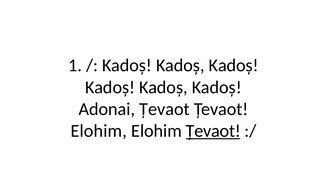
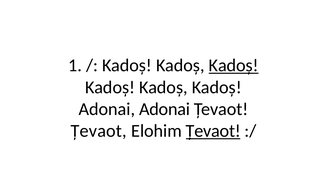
Kadoș at (234, 65) underline: none -> present
Adonai Țevaot: Țevaot -> Adonai
Elohim at (99, 131): Elohim -> Țevaot
